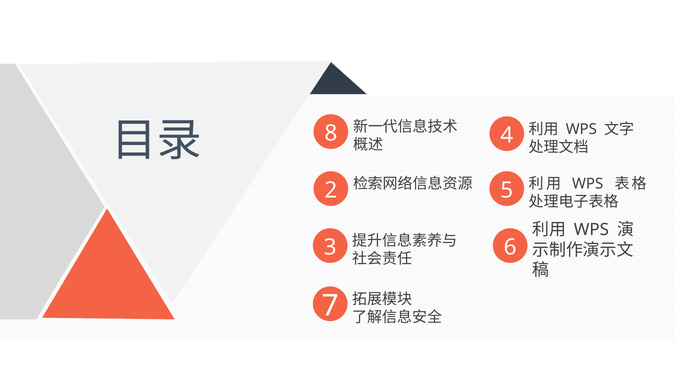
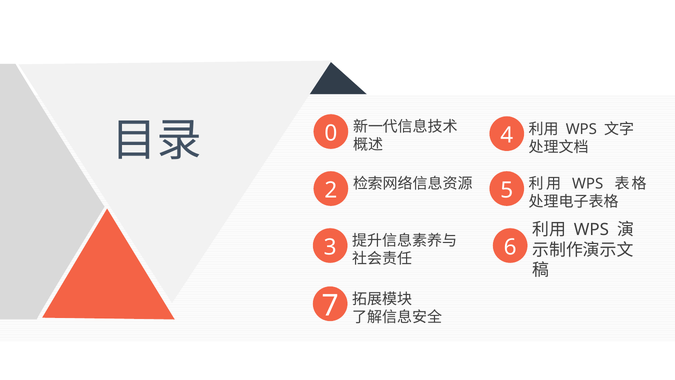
8: 8 -> 0
